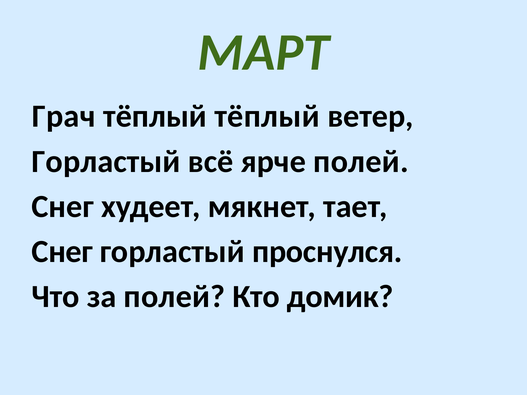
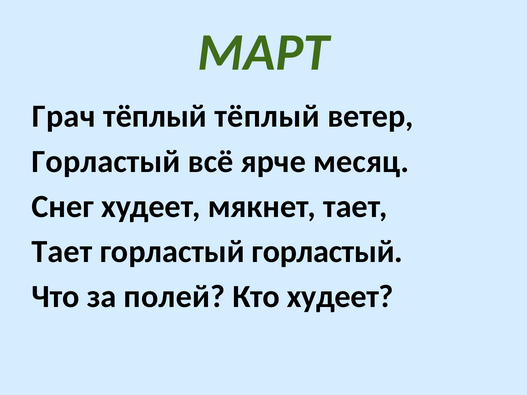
ярче полей: полей -> месяц
Снег at (62, 252): Снег -> Тает
горластый проснулся: проснулся -> горластый
Кто домик: домик -> худеет
